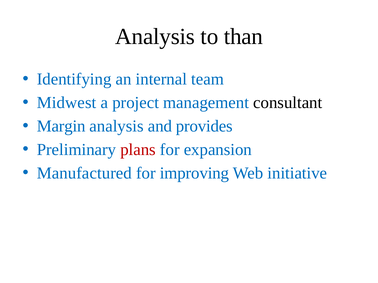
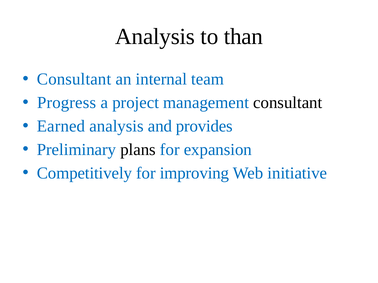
Identifying at (74, 79): Identifying -> Consultant
Midwest: Midwest -> Progress
Margin: Margin -> Earned
plans colour: red -> black
Manufactured: Manufactured -> Competitively
